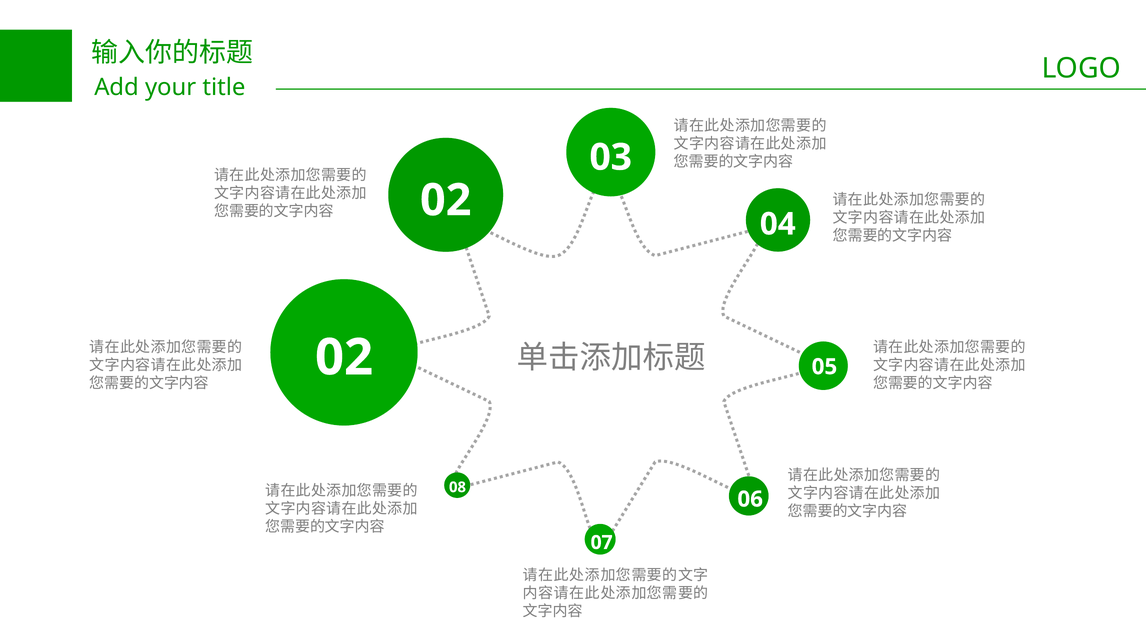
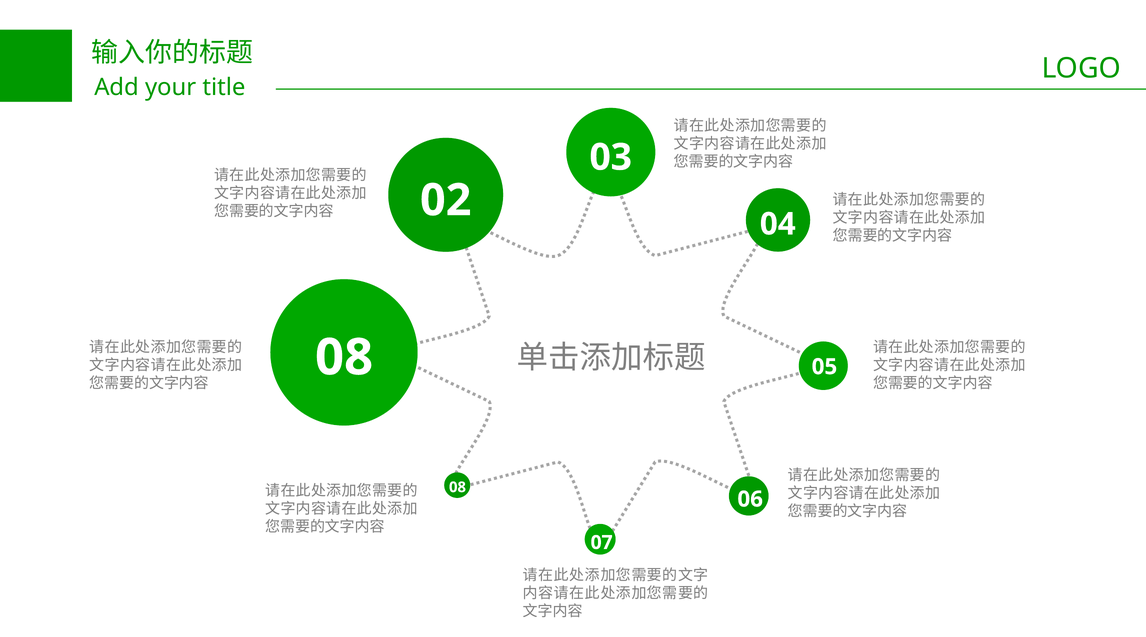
02 at (344, 357): 02 -> 08
